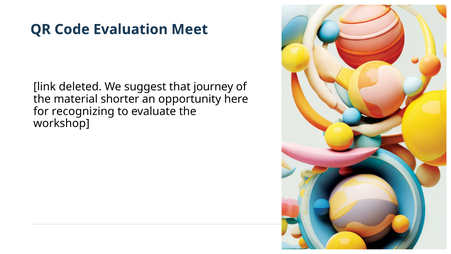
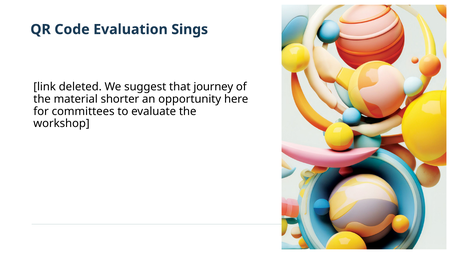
Meet: Meet -> Sings
recognizing: recognizing -> committees
